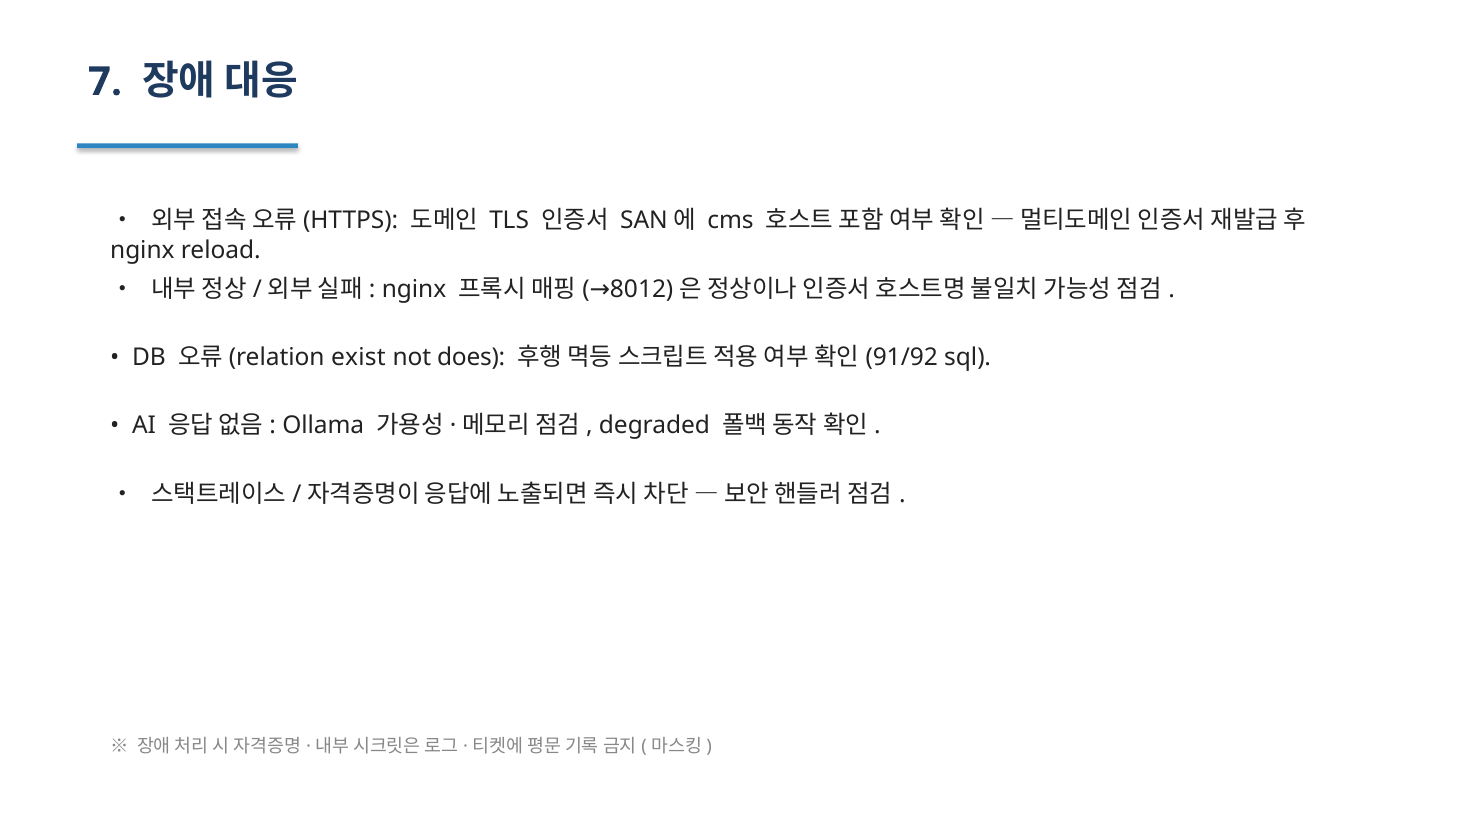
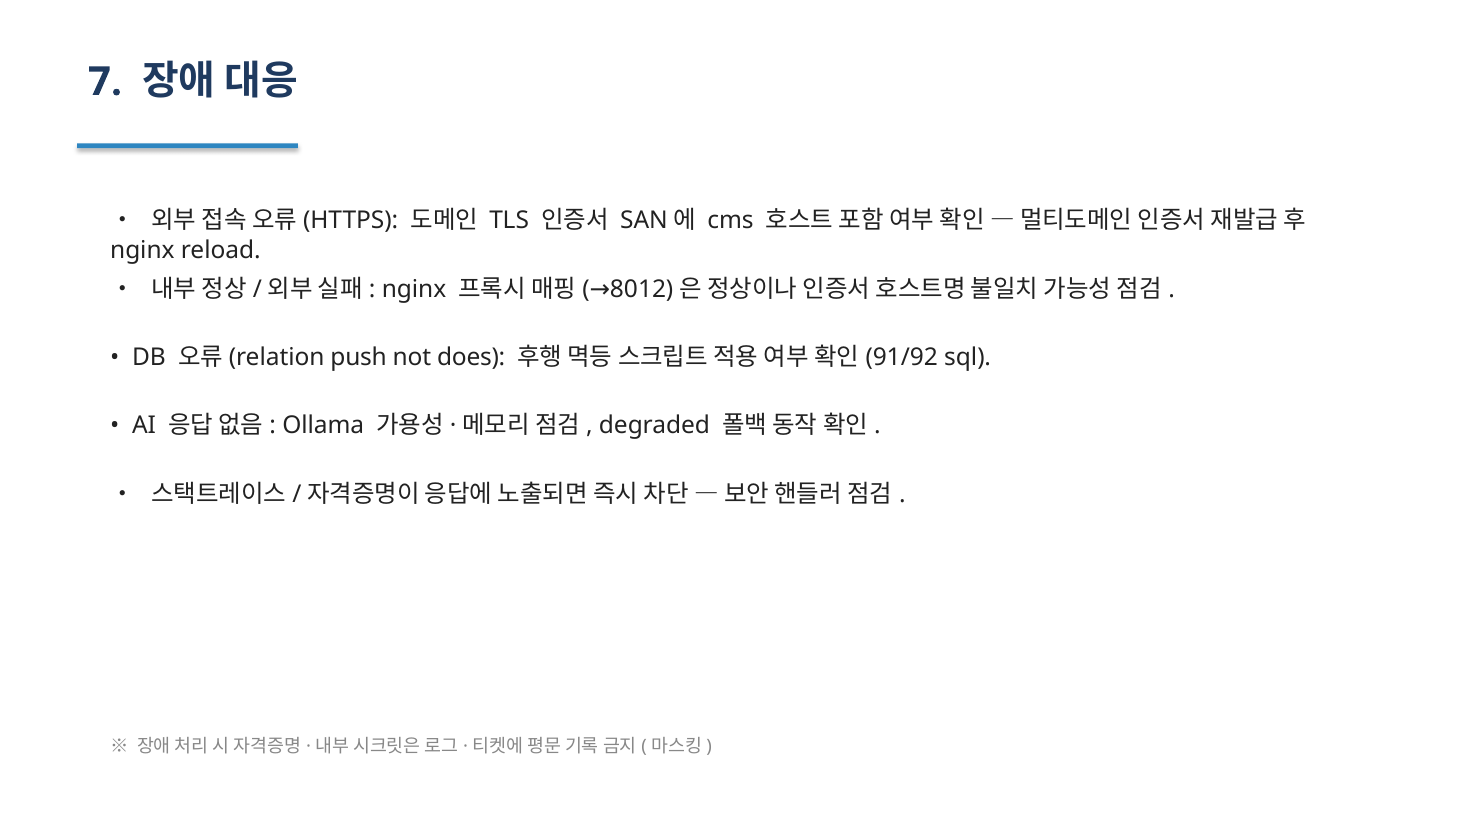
exist: exist -> push
